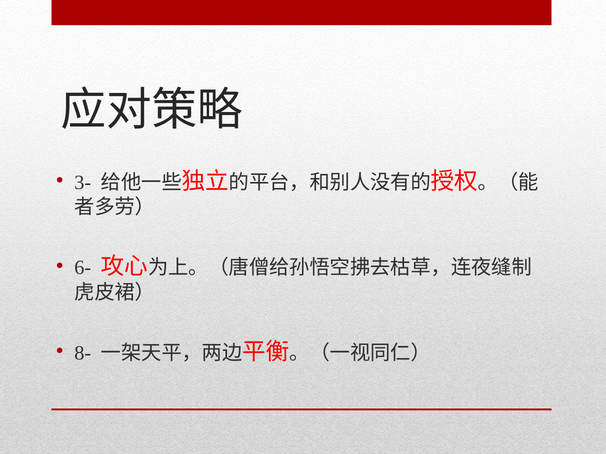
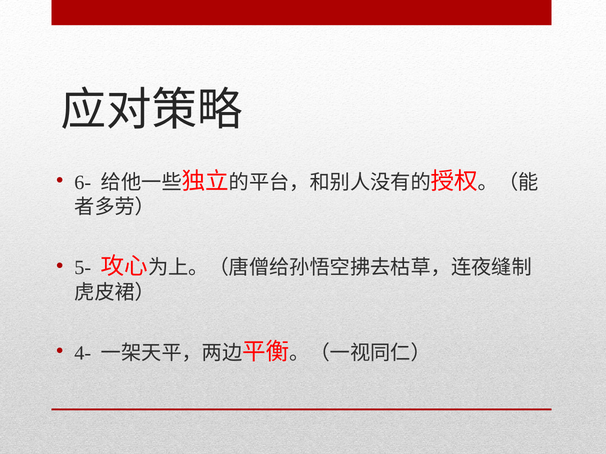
3-: 3- -> 6-
6-: 6- -> 5-
8-: 8- -> 4-
